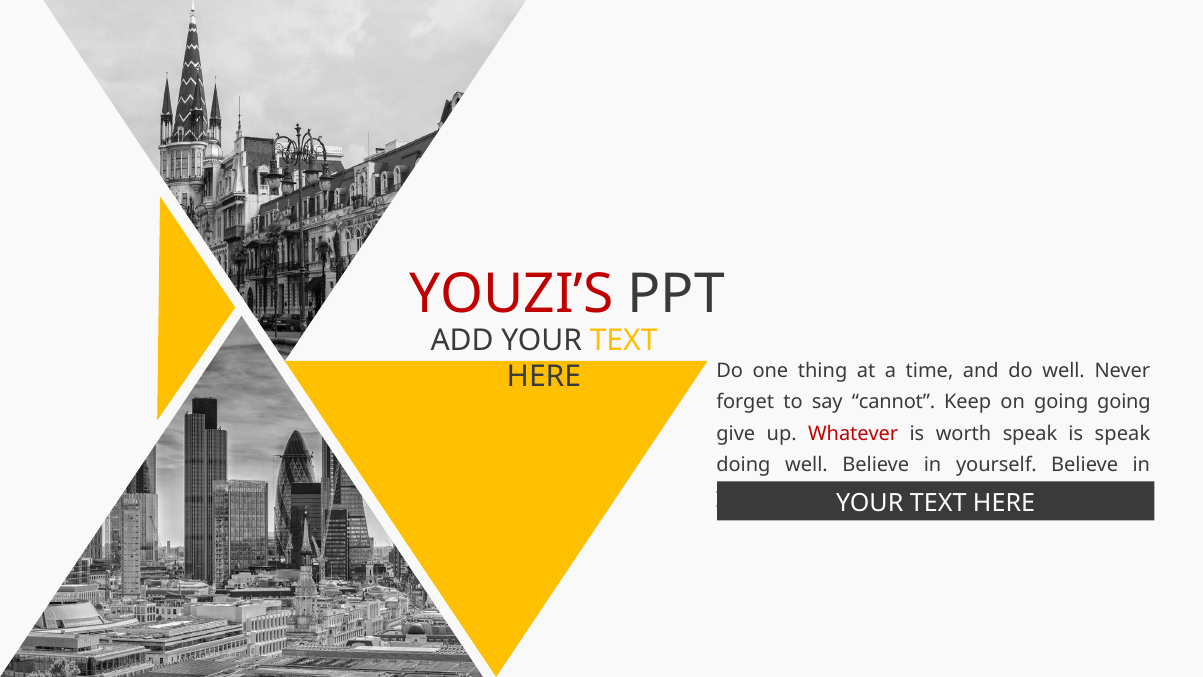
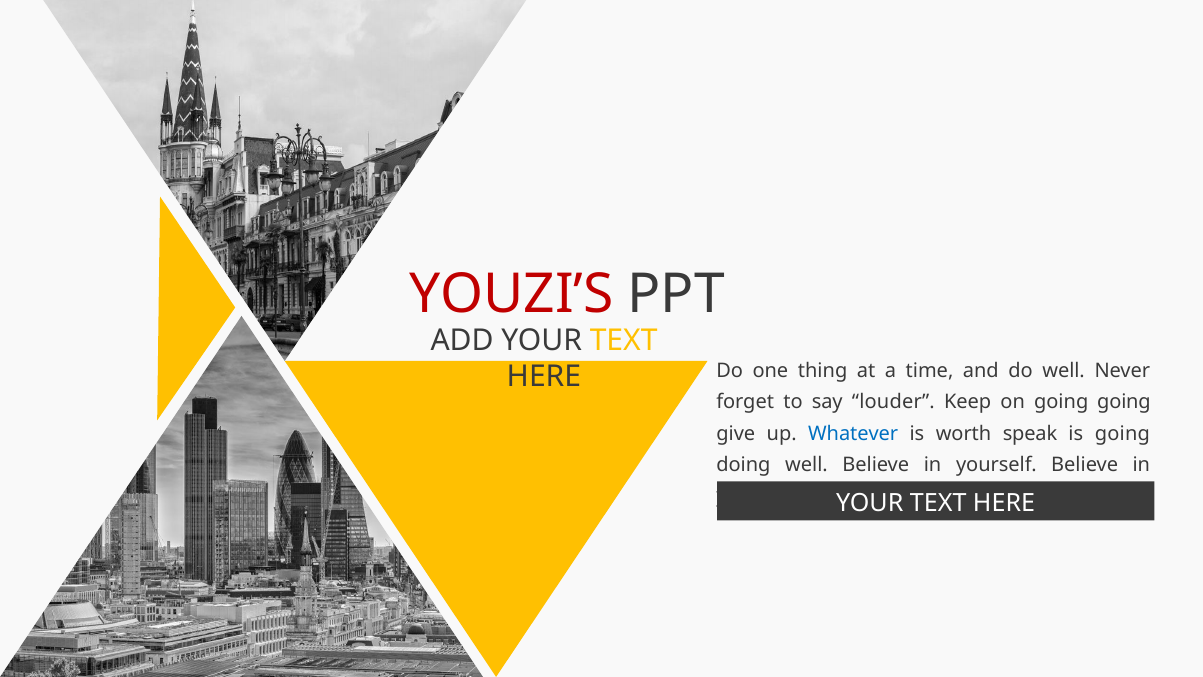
cannot: cannot -> louder
Whatever colour: red -> blue
is speak: speak -> going
